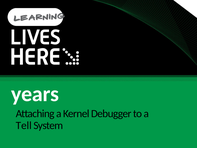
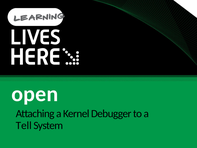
years: years -> open
